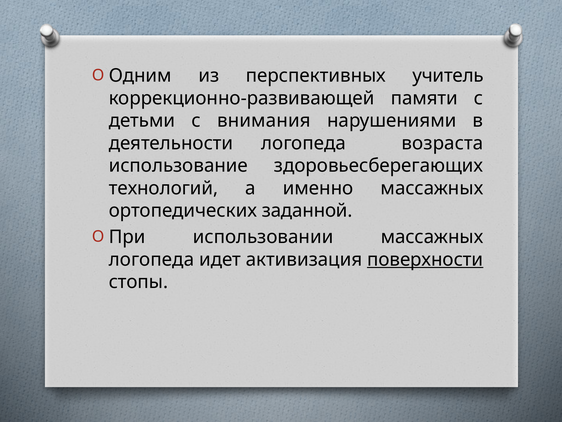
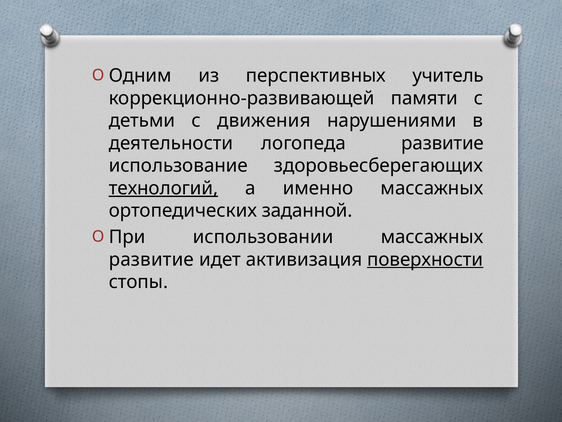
внимания: внимания -> движения
логопеда возраста: возраста -> развитие
технологий underline: none -> present
логопеда at (151, 259): логопеда -> развитие
